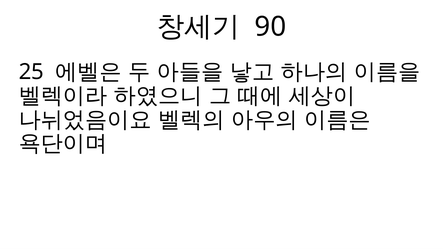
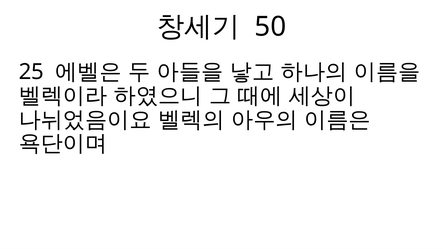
90: 90 -> 50
